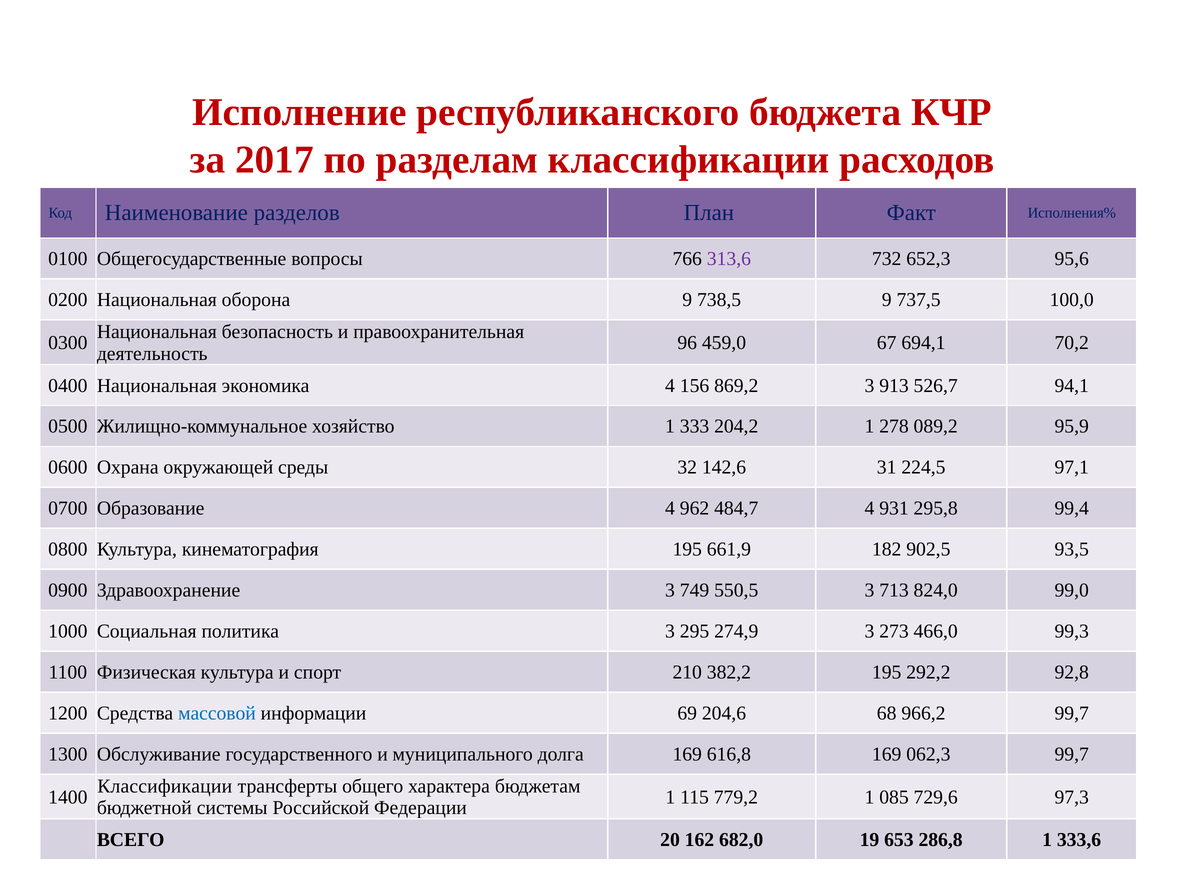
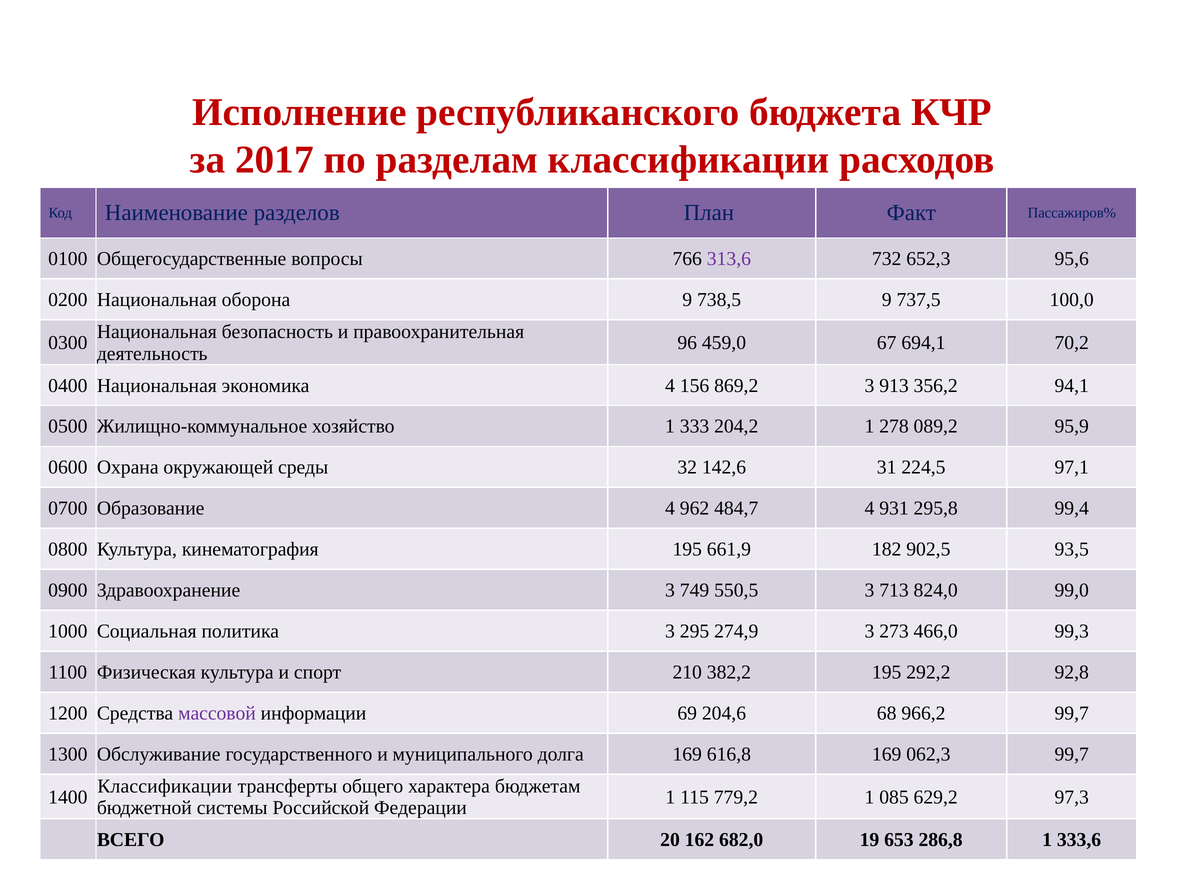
Исполнения%: Исполнения% -> Пассажиров%
526,7: 526,7 -> 356,2
массовой colour: blue -> purple
729,6: 729,6 -> 629,2
